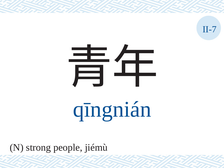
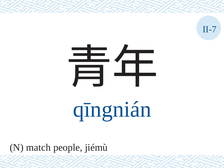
strong: strong -> match
